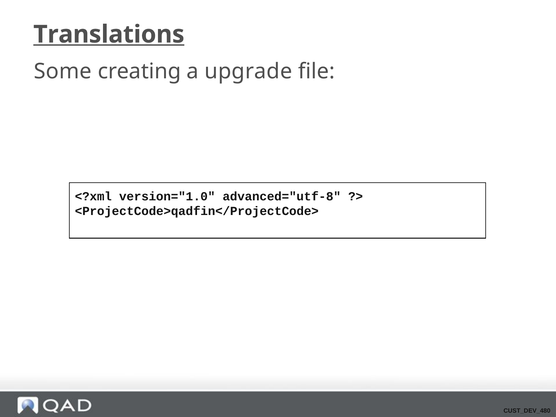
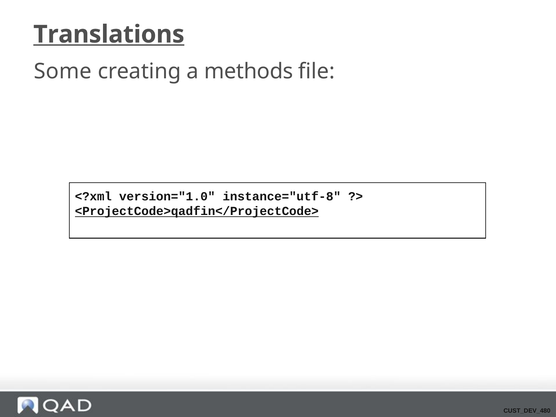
upgrade: upgrade -> methods
advanced="utf-8: advanced="utf-8 -> instance="utf-8
<ProjectCode>qadfin</ProjectCode> underline: none -> present
